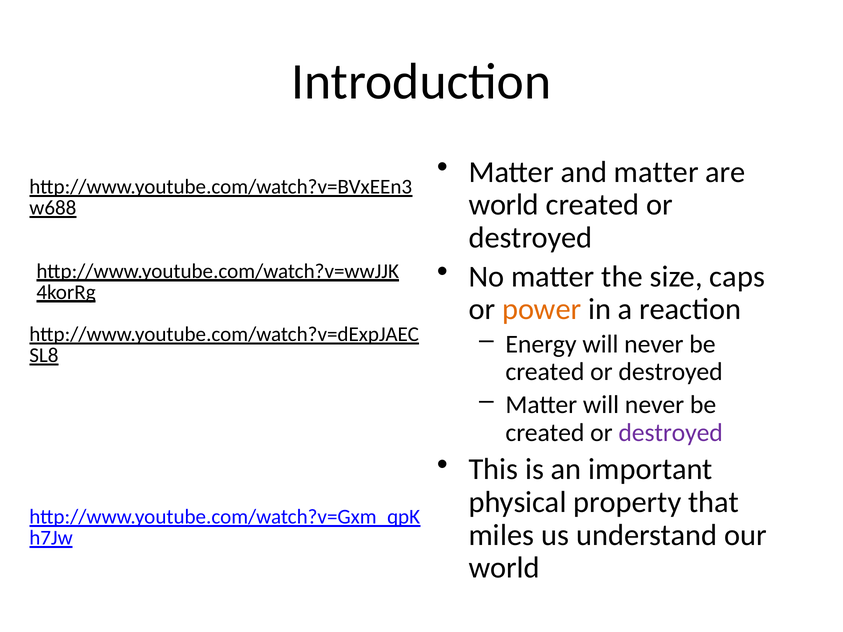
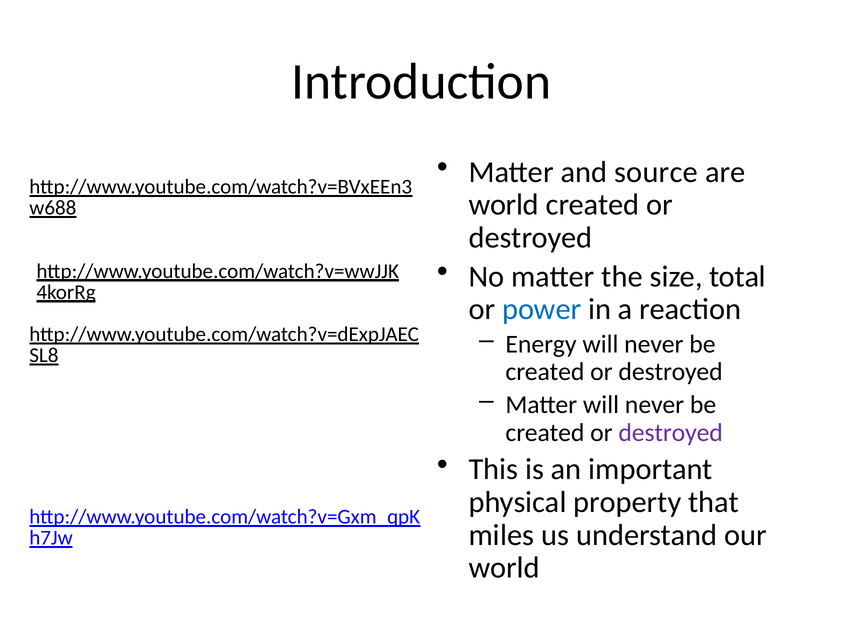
and matter: matter -> source
caps: caps -> total
power colour: orange -> blue
